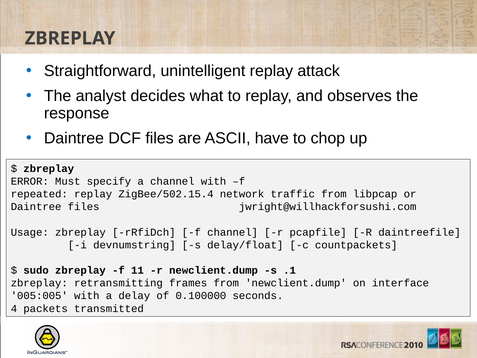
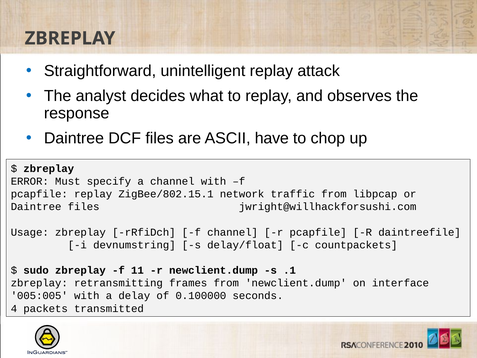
repeated at (39, 194): repeated -> pcapfile
ZigBee/502.15.4: ZigBee/502.15.4 -> ZigBee/802.15.1
